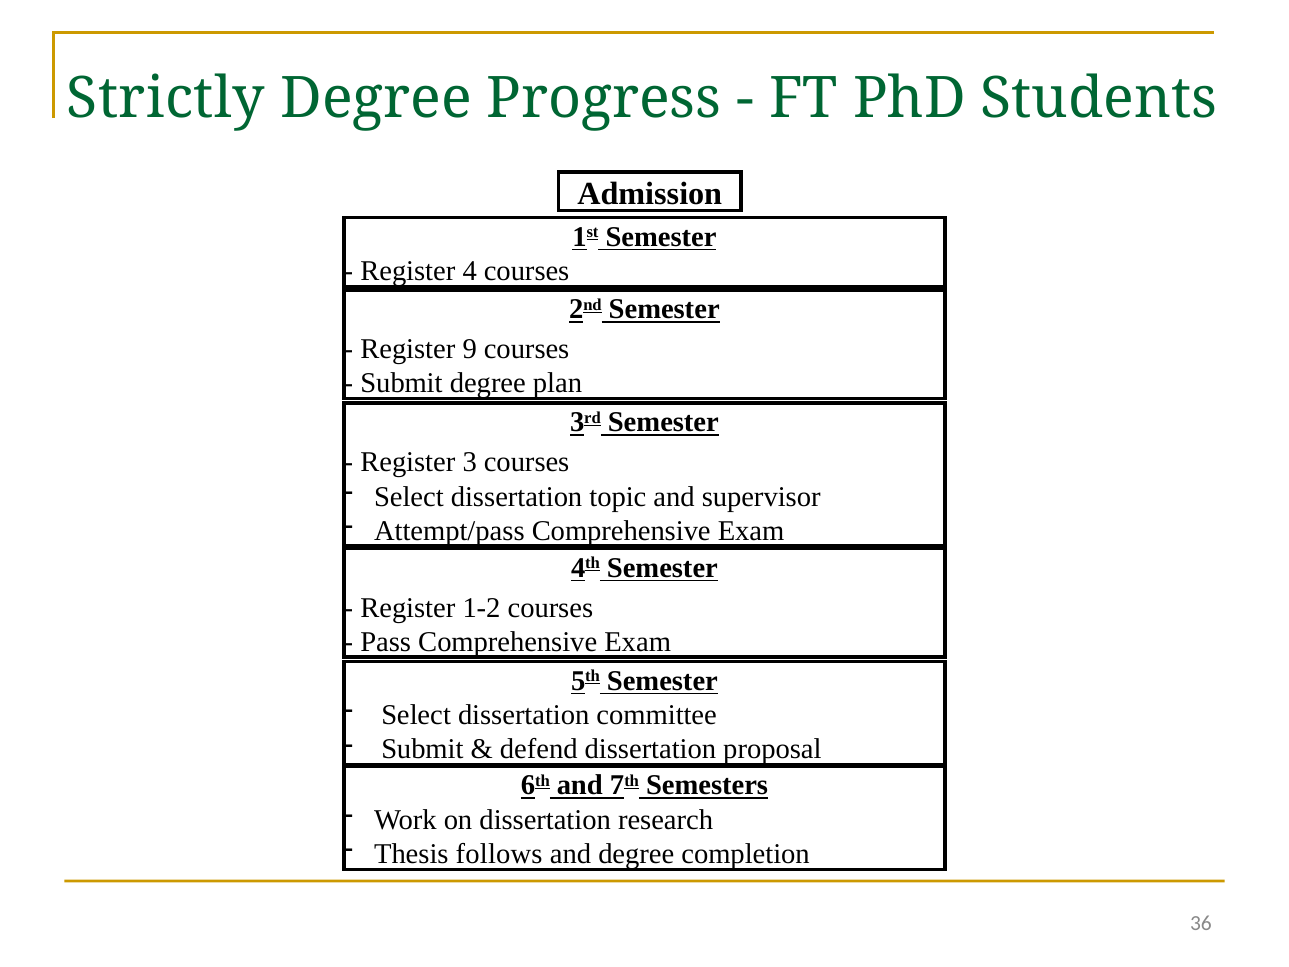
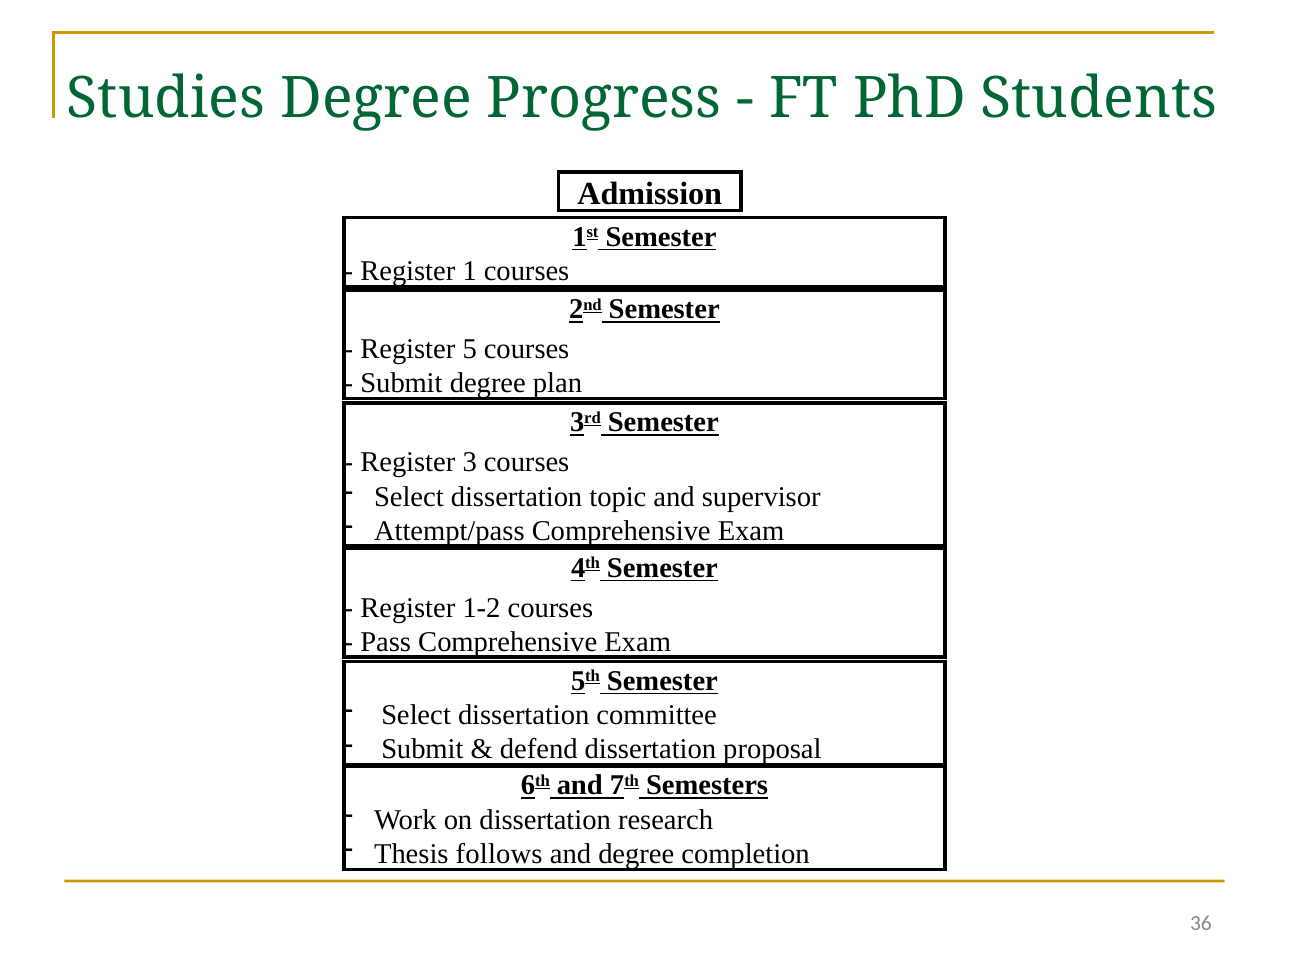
Strictly: Strictly -> Studies
4: 4 -> 1
9: 9 -> 5
